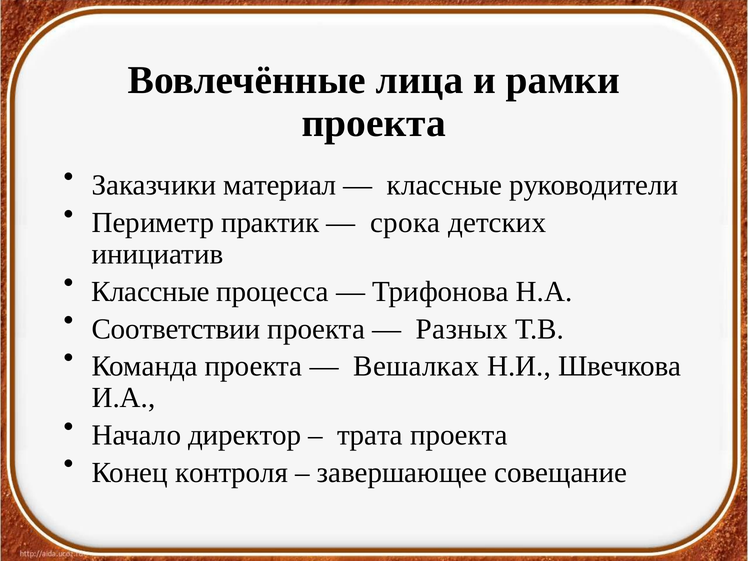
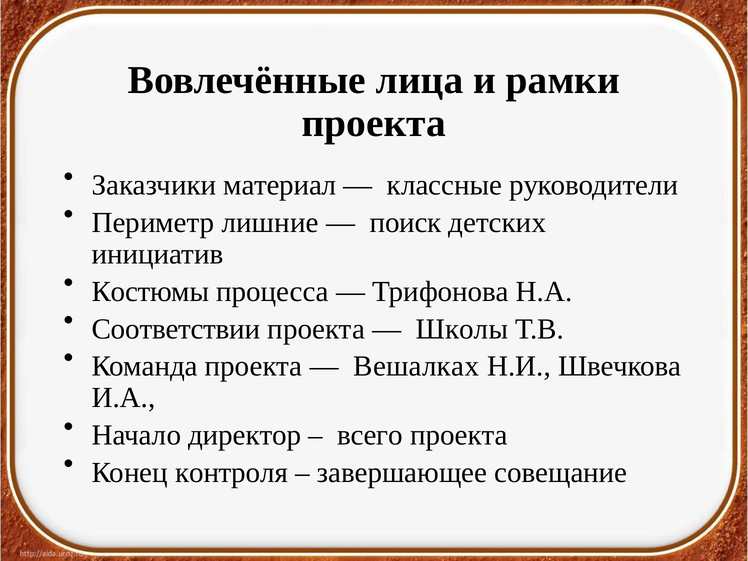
практик: практик -> лишние
срока: срока -> поиск
Классные at (150, 292): Классные -> Костюмы
Разных: Разных -> Школы
трата: трата -> всего
